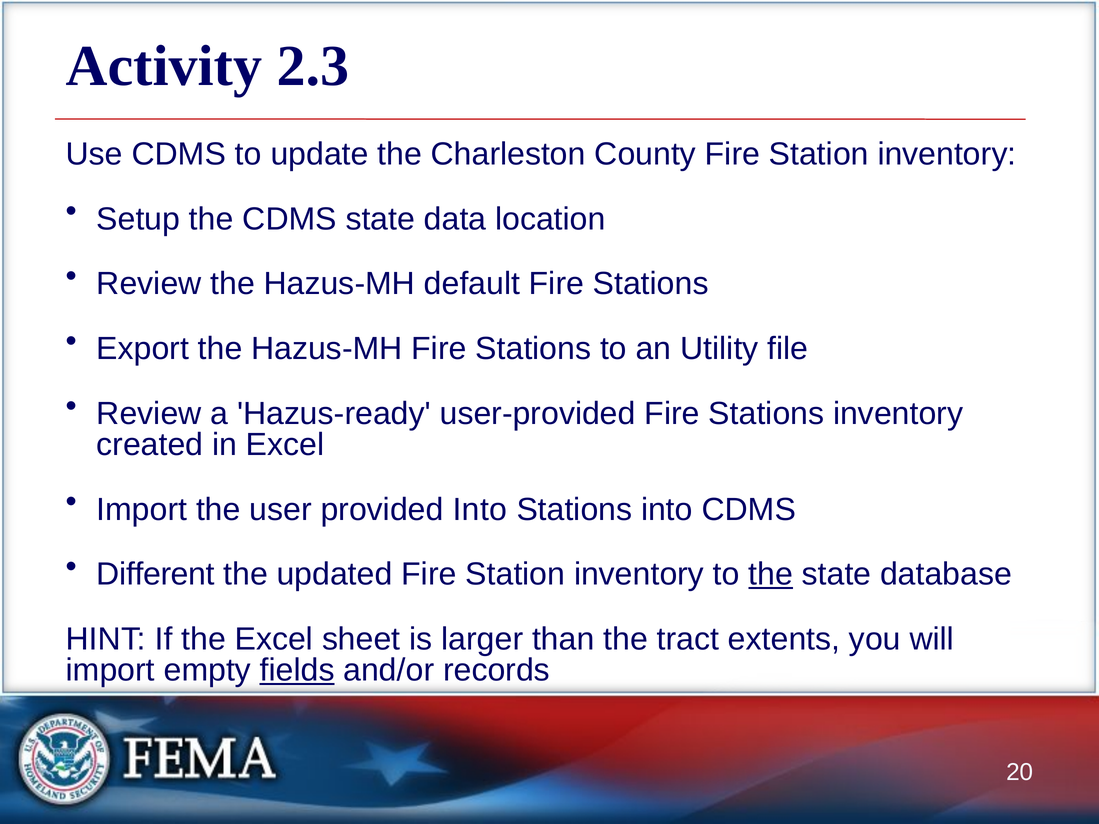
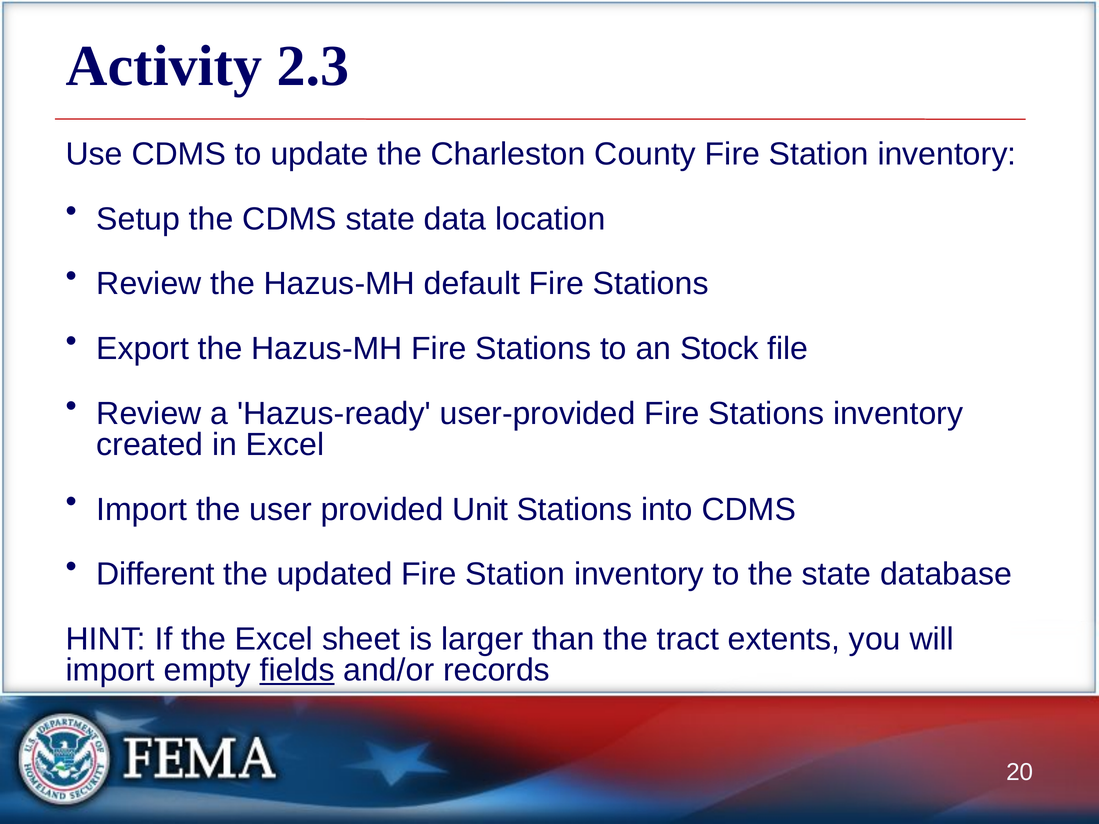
Utility: Utility -> Stock
provided Into: Into -> Unit
the at (771, 575) underline: present -> none
